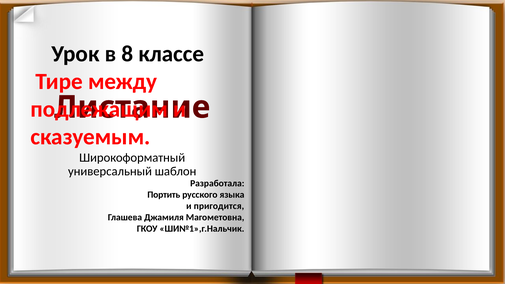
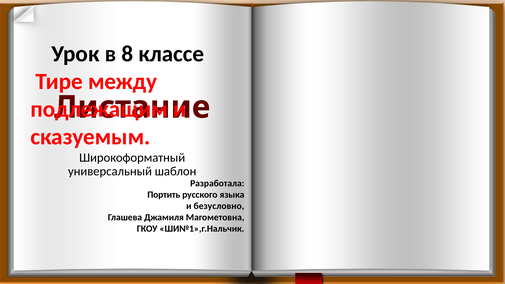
пригодится: пригодится -> безусловно
